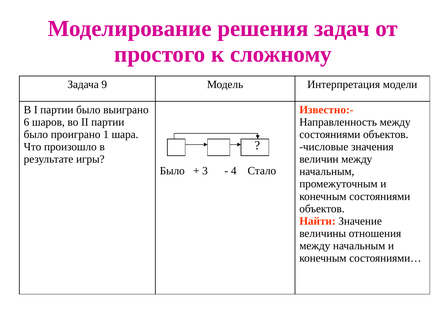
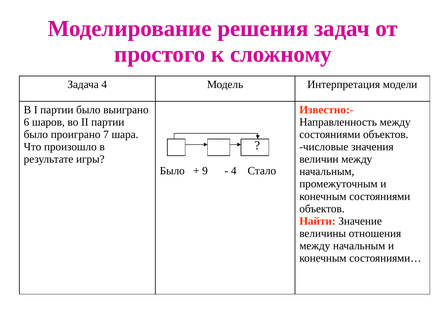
Задача 9: 9 -> 4
1: 1 -> 7
3: 3 -> 9
